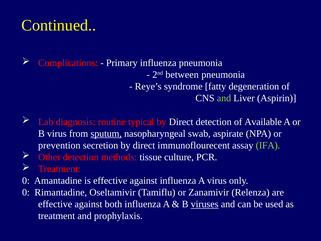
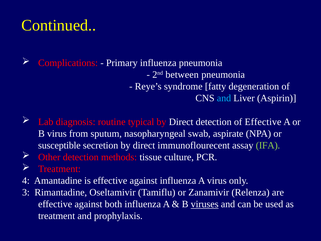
and at (224, 98) colour: light green -> light blue
of Available: Available -> Effective
sputum underline: present -> none
prevention: prevention -> susceptible
0 at (26, 180): 0 -> 4
0 at (26, 192): 0 -> 3
